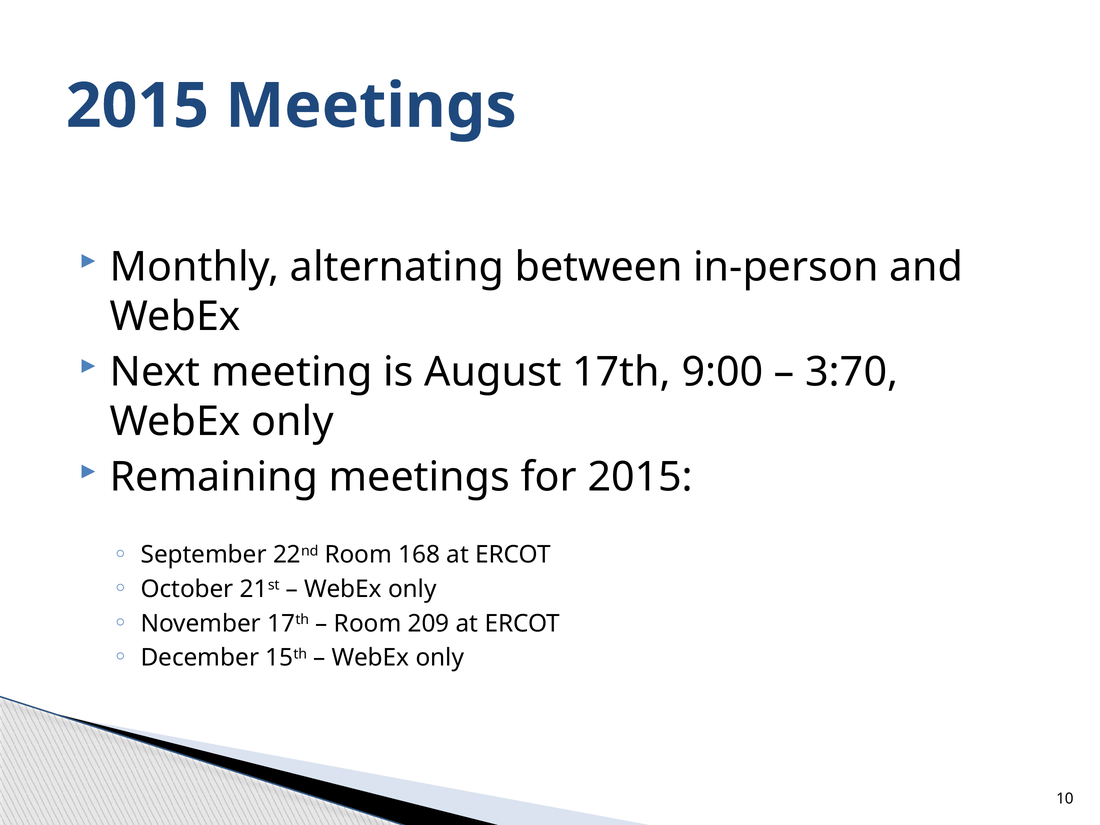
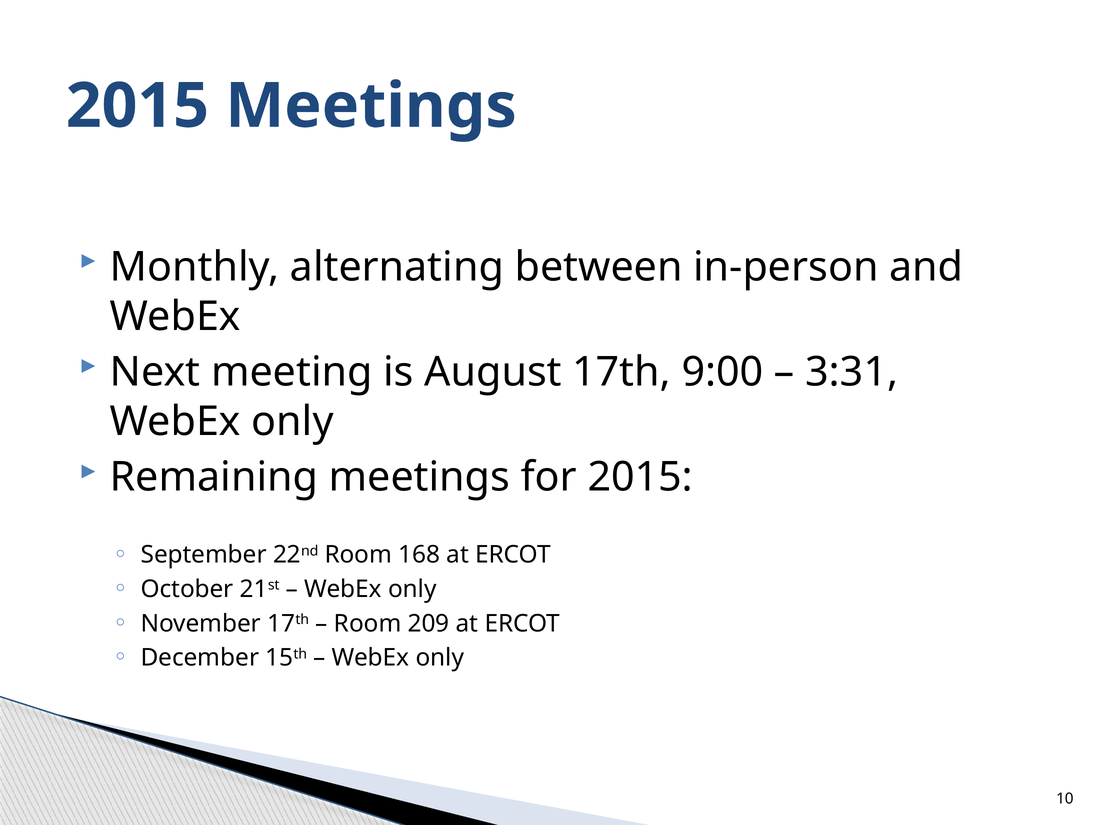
3:70: 3:70 -> 3:31
